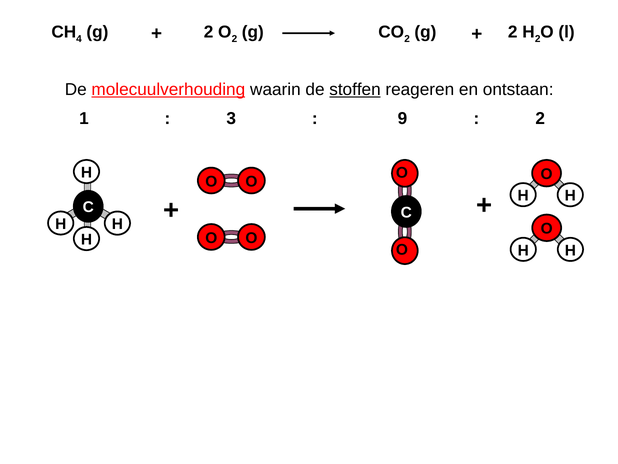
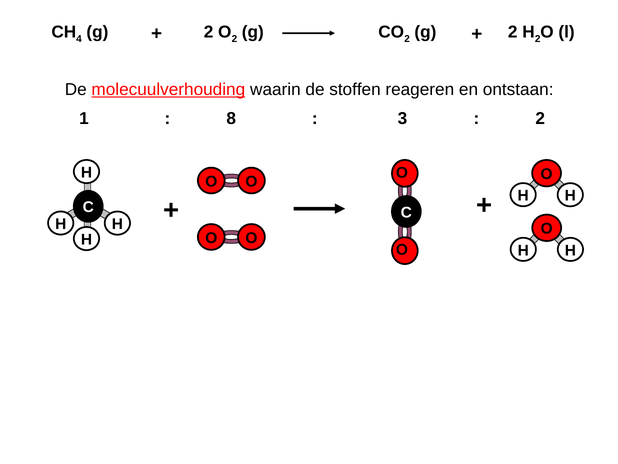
stoffen underline: present -> none
3: 3 -> 8
9: 9 -> 3
